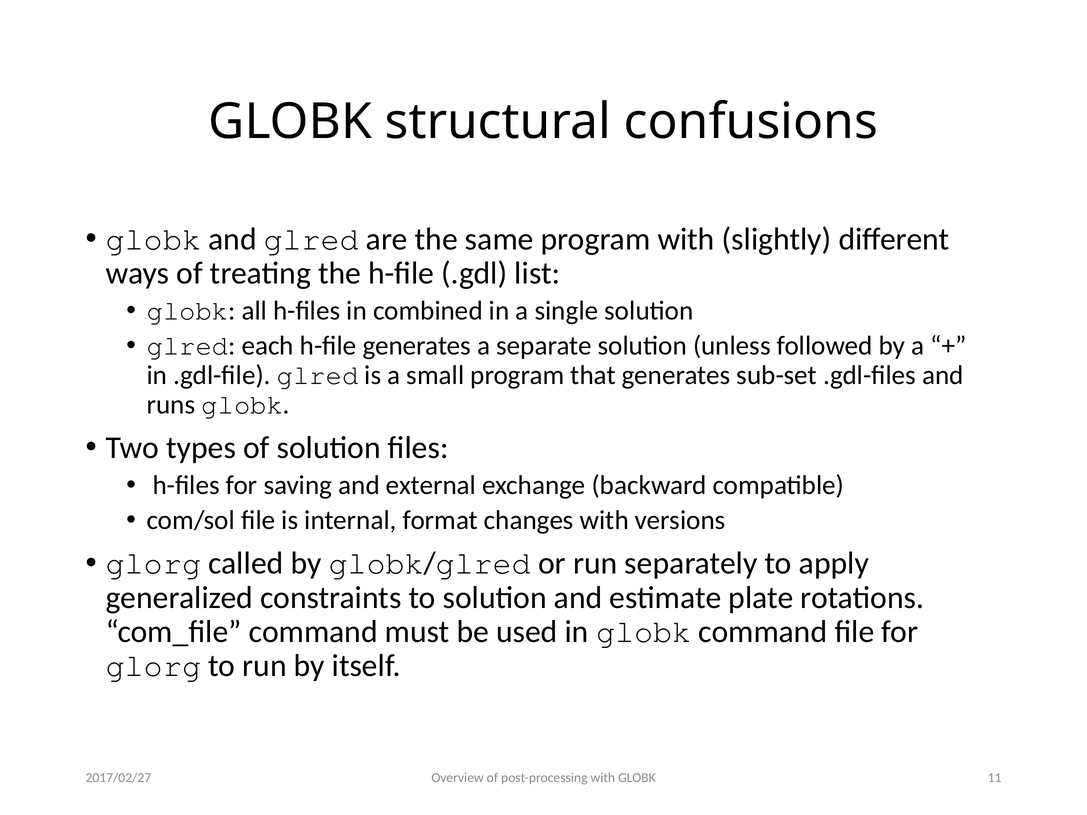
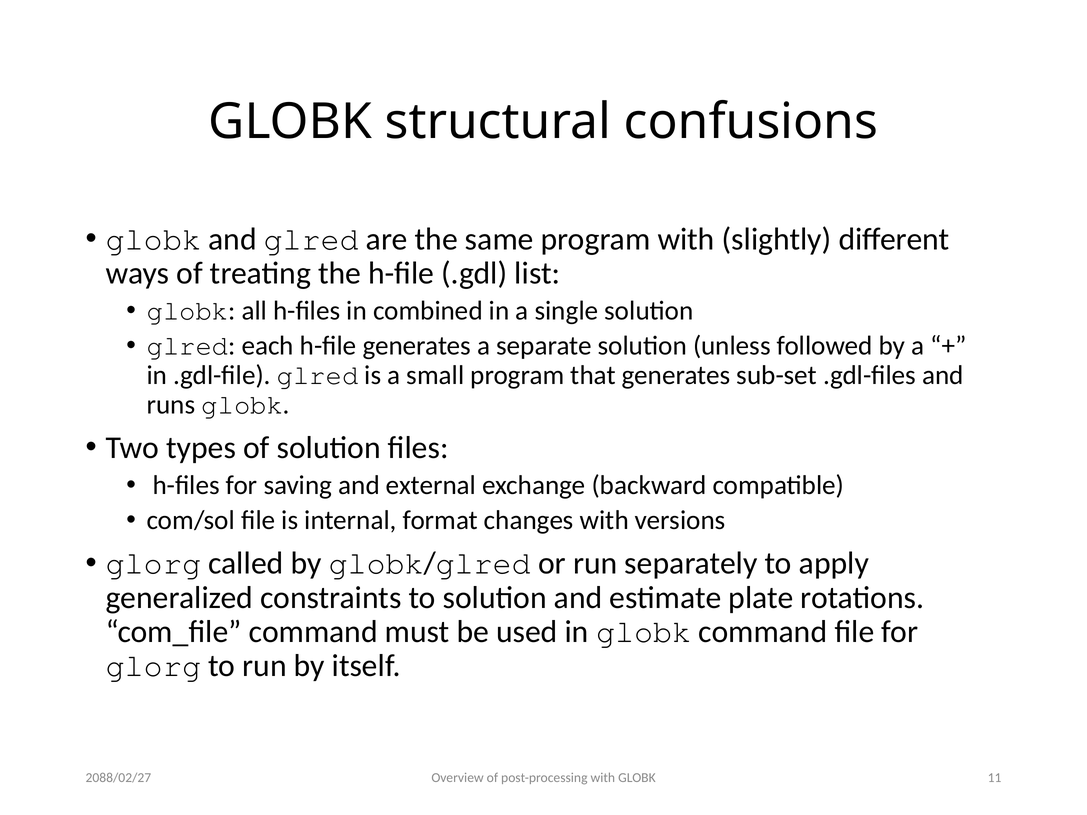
2017/02/27: 2017/02/27 -> 2088/02/27
